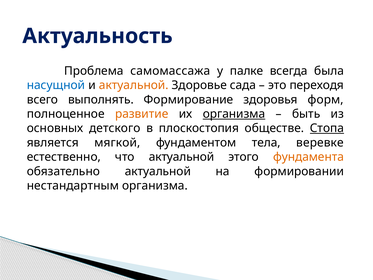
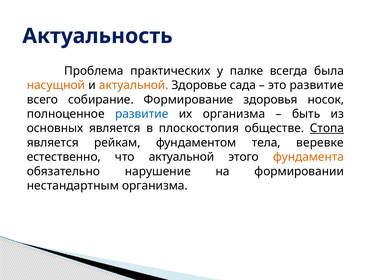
самомассажа: самомассажа -> практических
насущной colour: blue -> orange
это переходя: переходя -> развитие
выполнять: выполнять -> собирание
форм: форм -> носок
развитие at (142, 114) colour: orange -> blue
организма at (234, 114) underline: present -> none
основных детского: детского -> является
мягкой: мягкой -> рейкам
обязательно актуальной: актуальной -> нарушение
